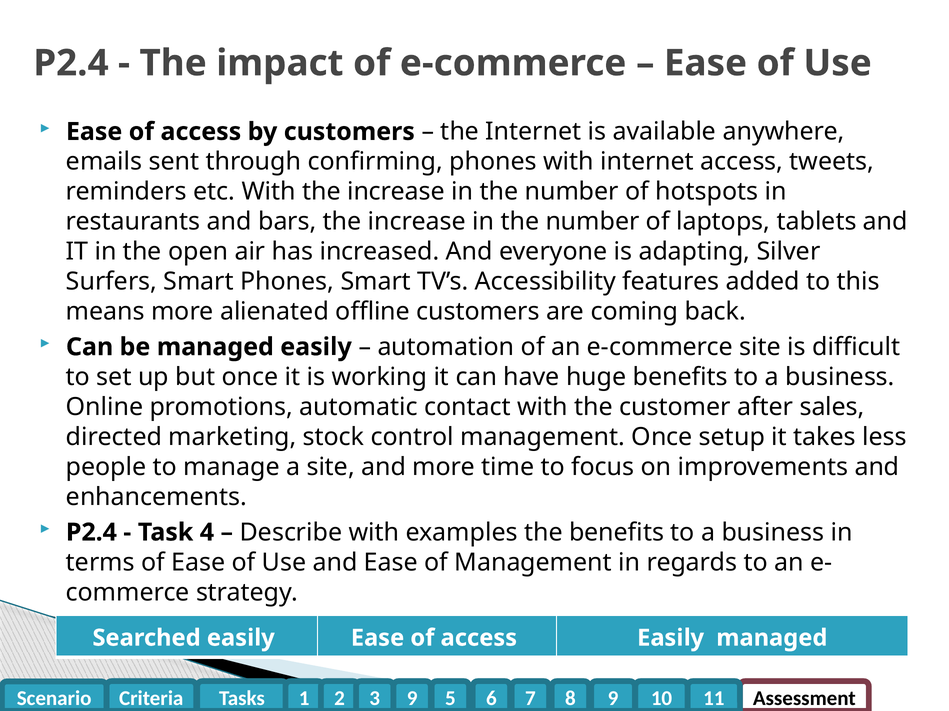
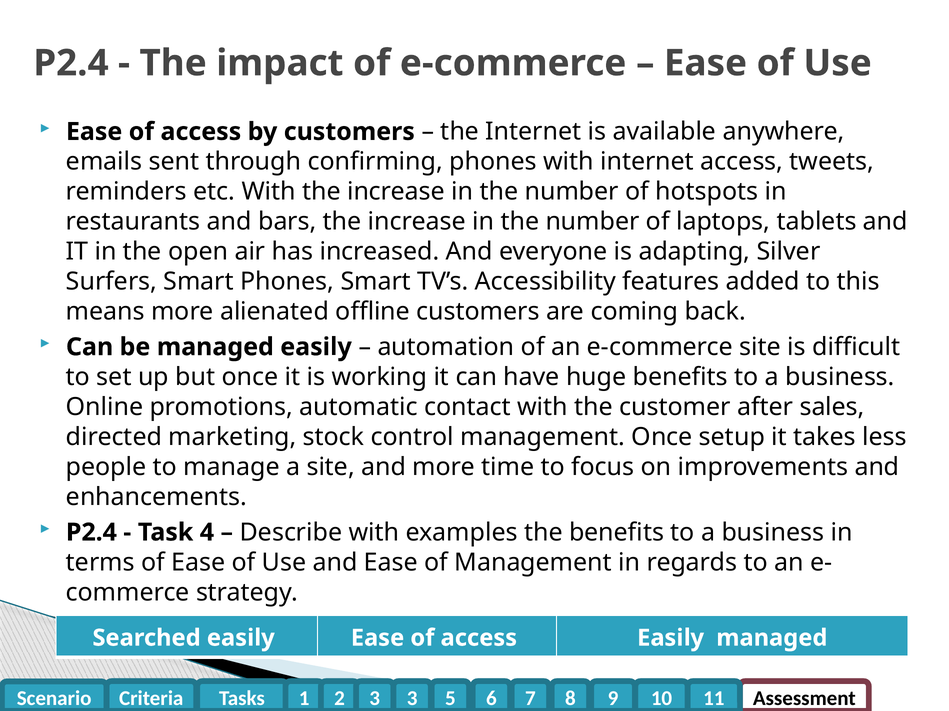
9 at (412, 699): 9 -> 3
